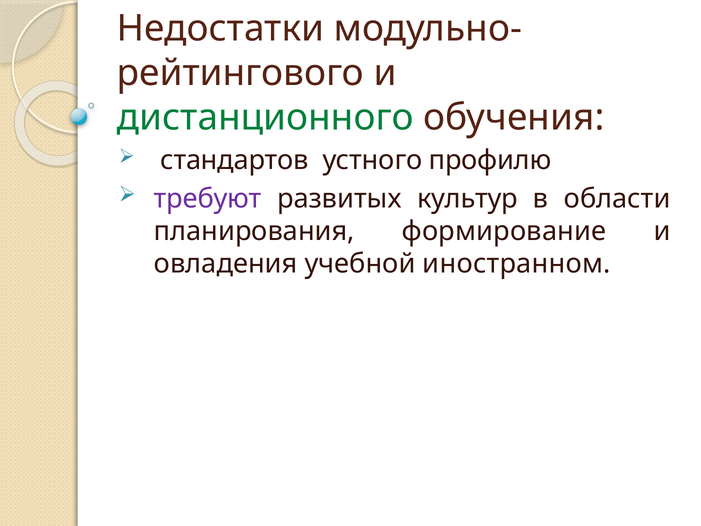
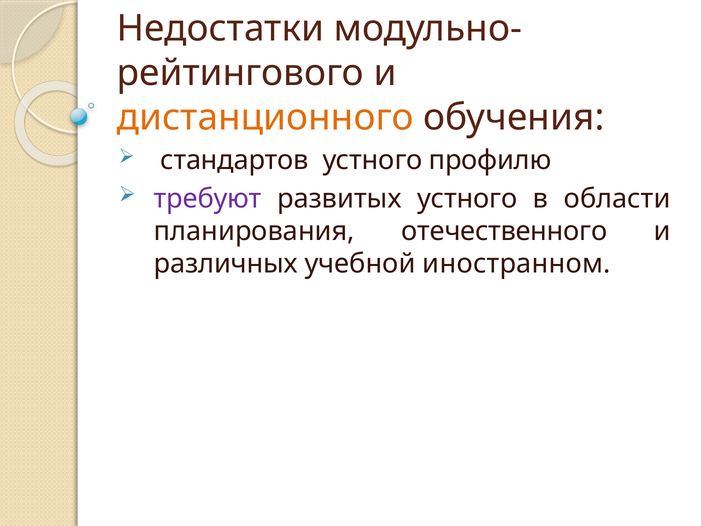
дистанционного colour: green -> orange
развитых культур: культур -> устного
формирование: формирование -> отечественного
овладения: овладения -> различных
